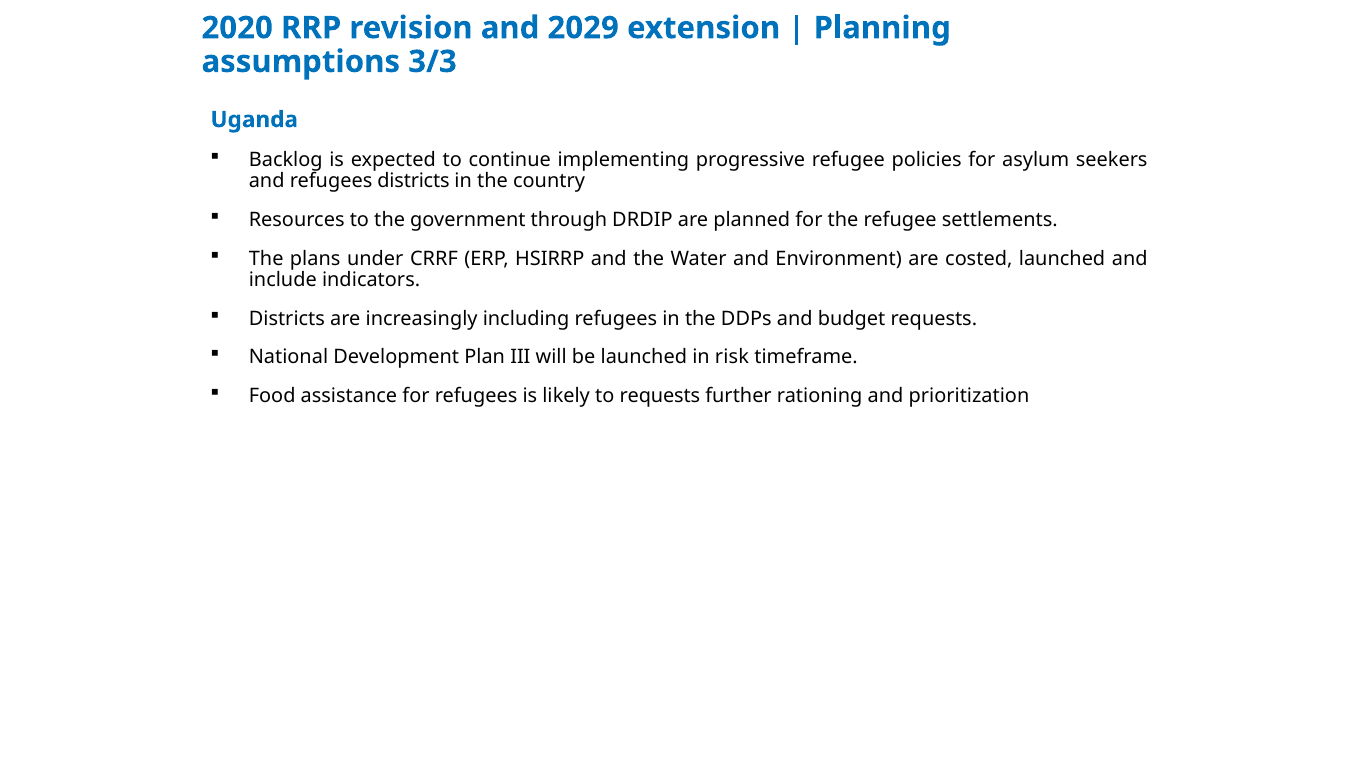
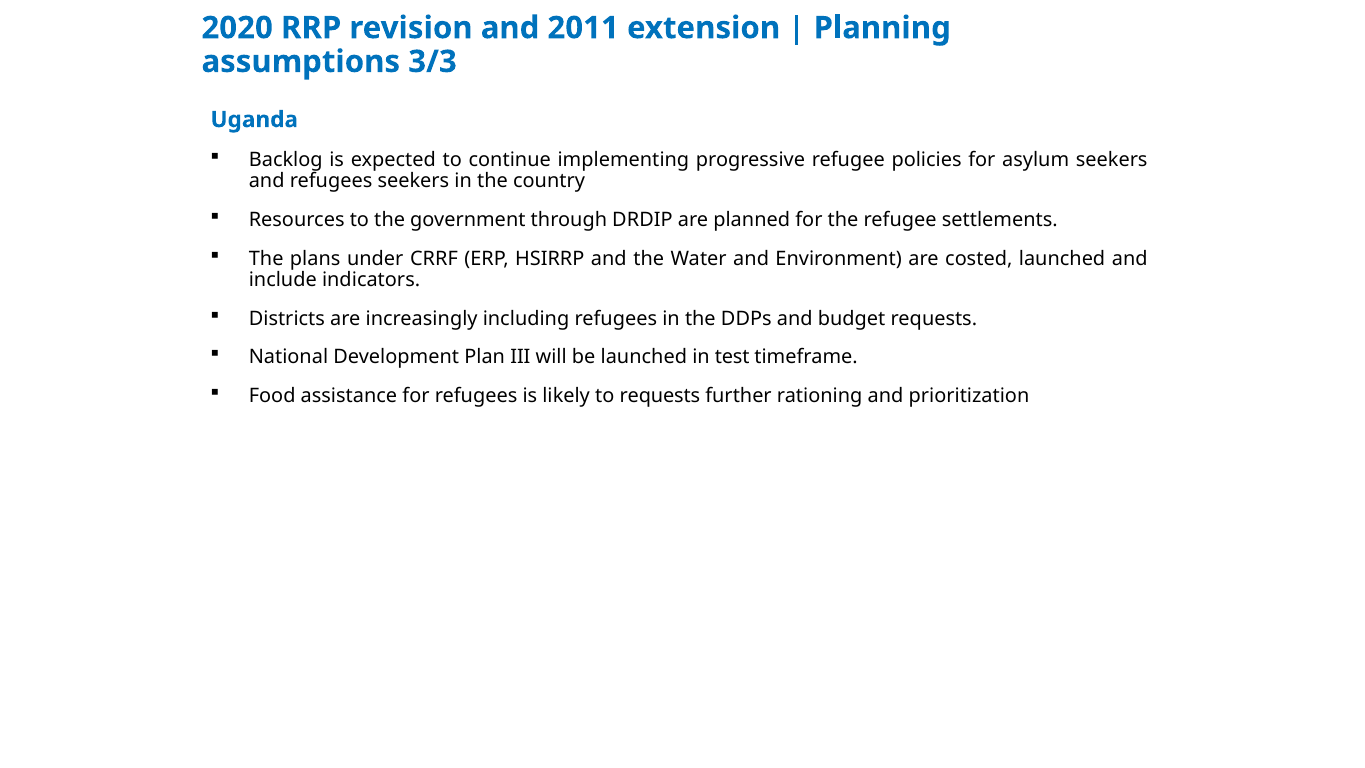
2029: 2029 -> 2011
refugees districts: districts -> seekers
risk: risk -> test
